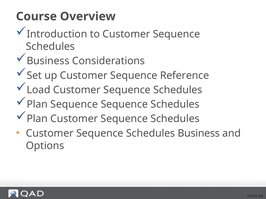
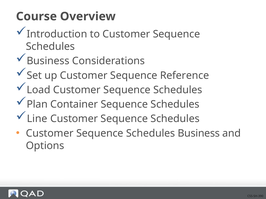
Plan Sequence: Sequence -> Container
Plan at (37, 119): Plan -> Line
